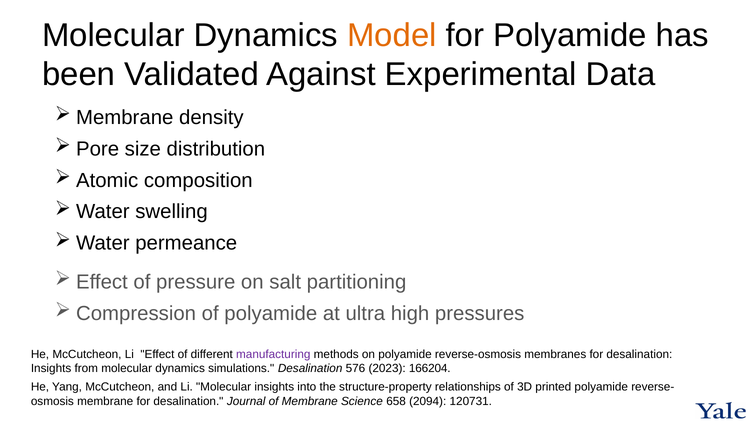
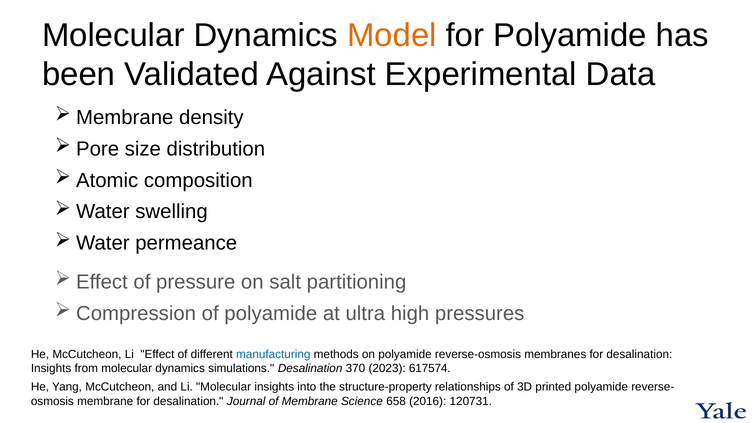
manufacturing colour: purple -> blue
576: 576 -> 370
166204: 166204 -> 617574
2094: 2094 -> 2016
